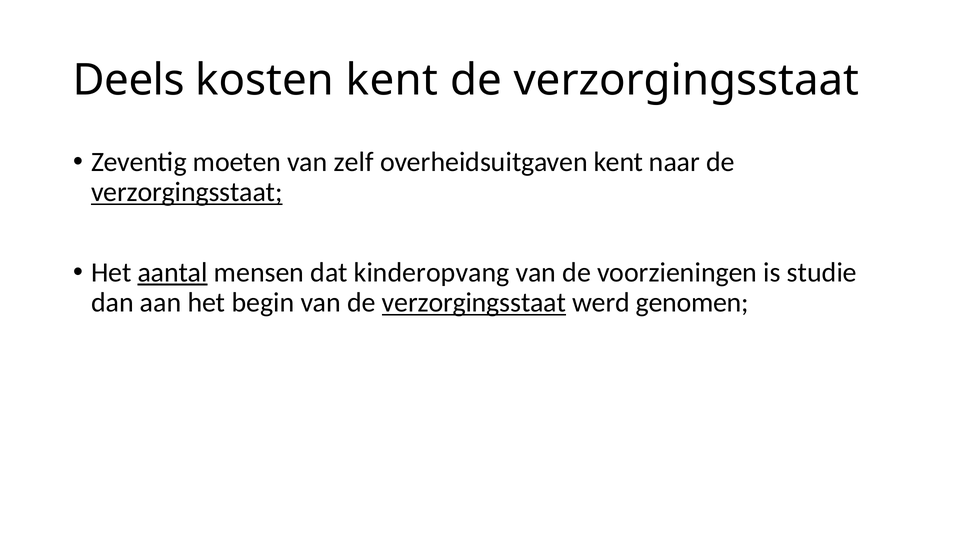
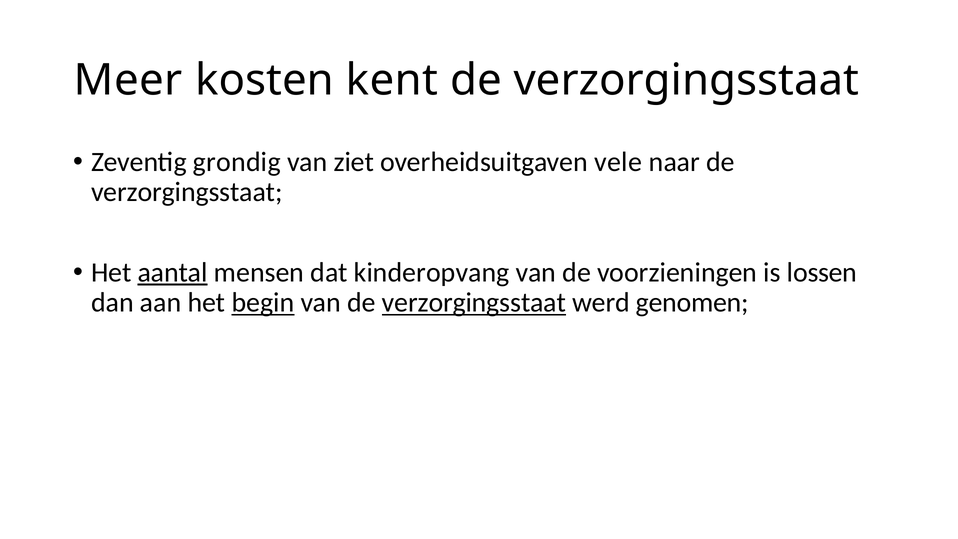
Deels: Deels -> Meer
moeten: moeten -> grondig
zelf: zelf -> ziet
overheidsuitgaven kent: kent -> vele
verzorgingsstaat at (187, 192) underline: present -> none
studie: studie -> lossen
begin underline: none -> present
